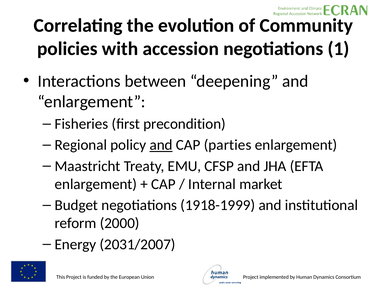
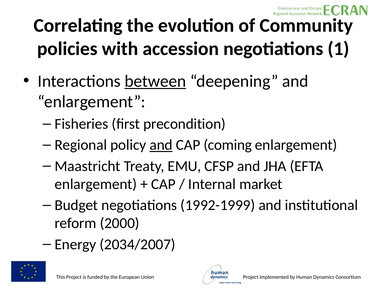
between underline: none -> present
parties: parties -> coming
1918-1999: 1918-1999 -> 1992-1999
2031/2007: 2031/2007 -> 2034/2007
